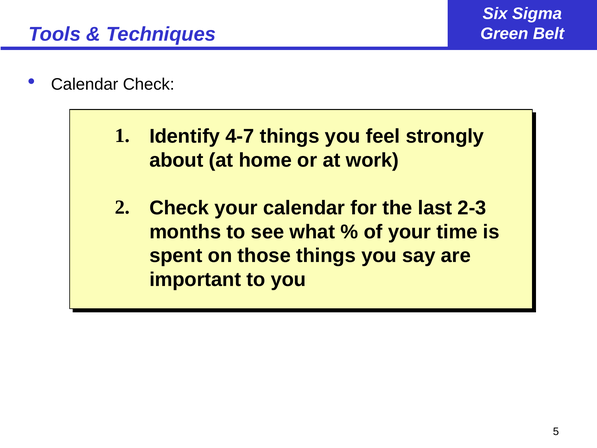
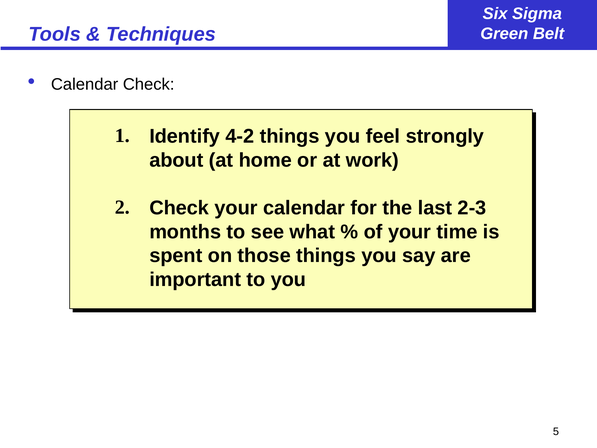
4-7: 4-7 -> 4-2
